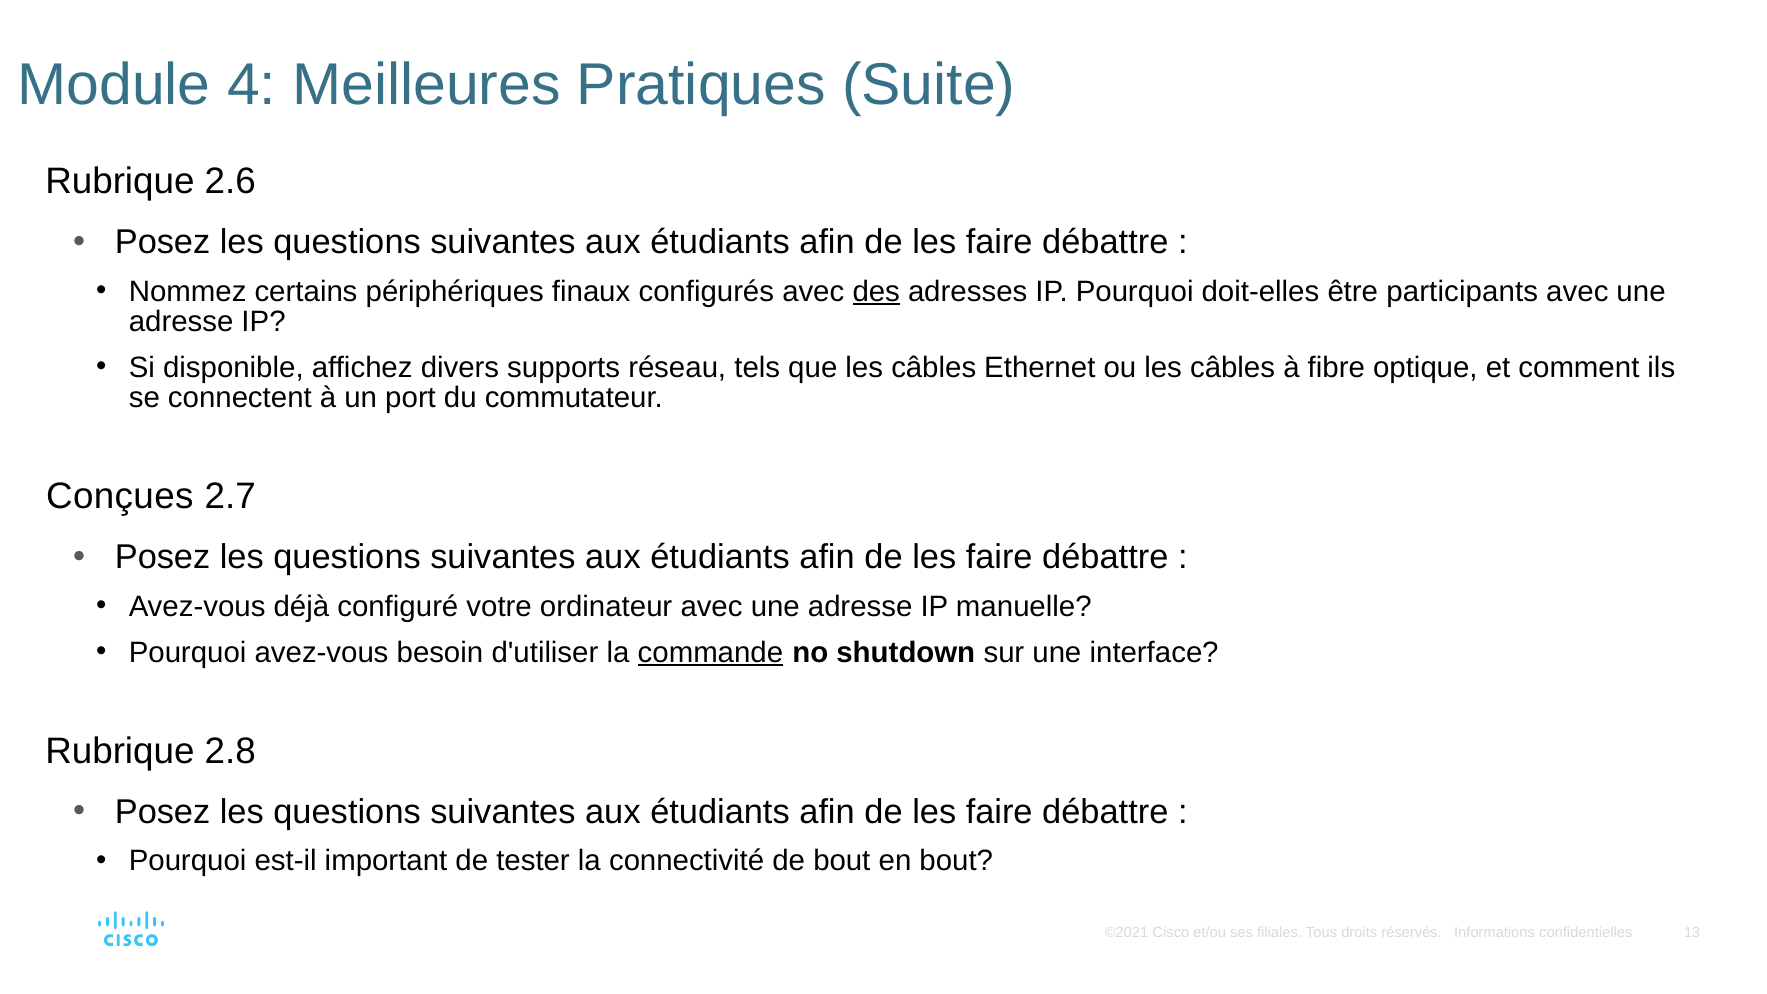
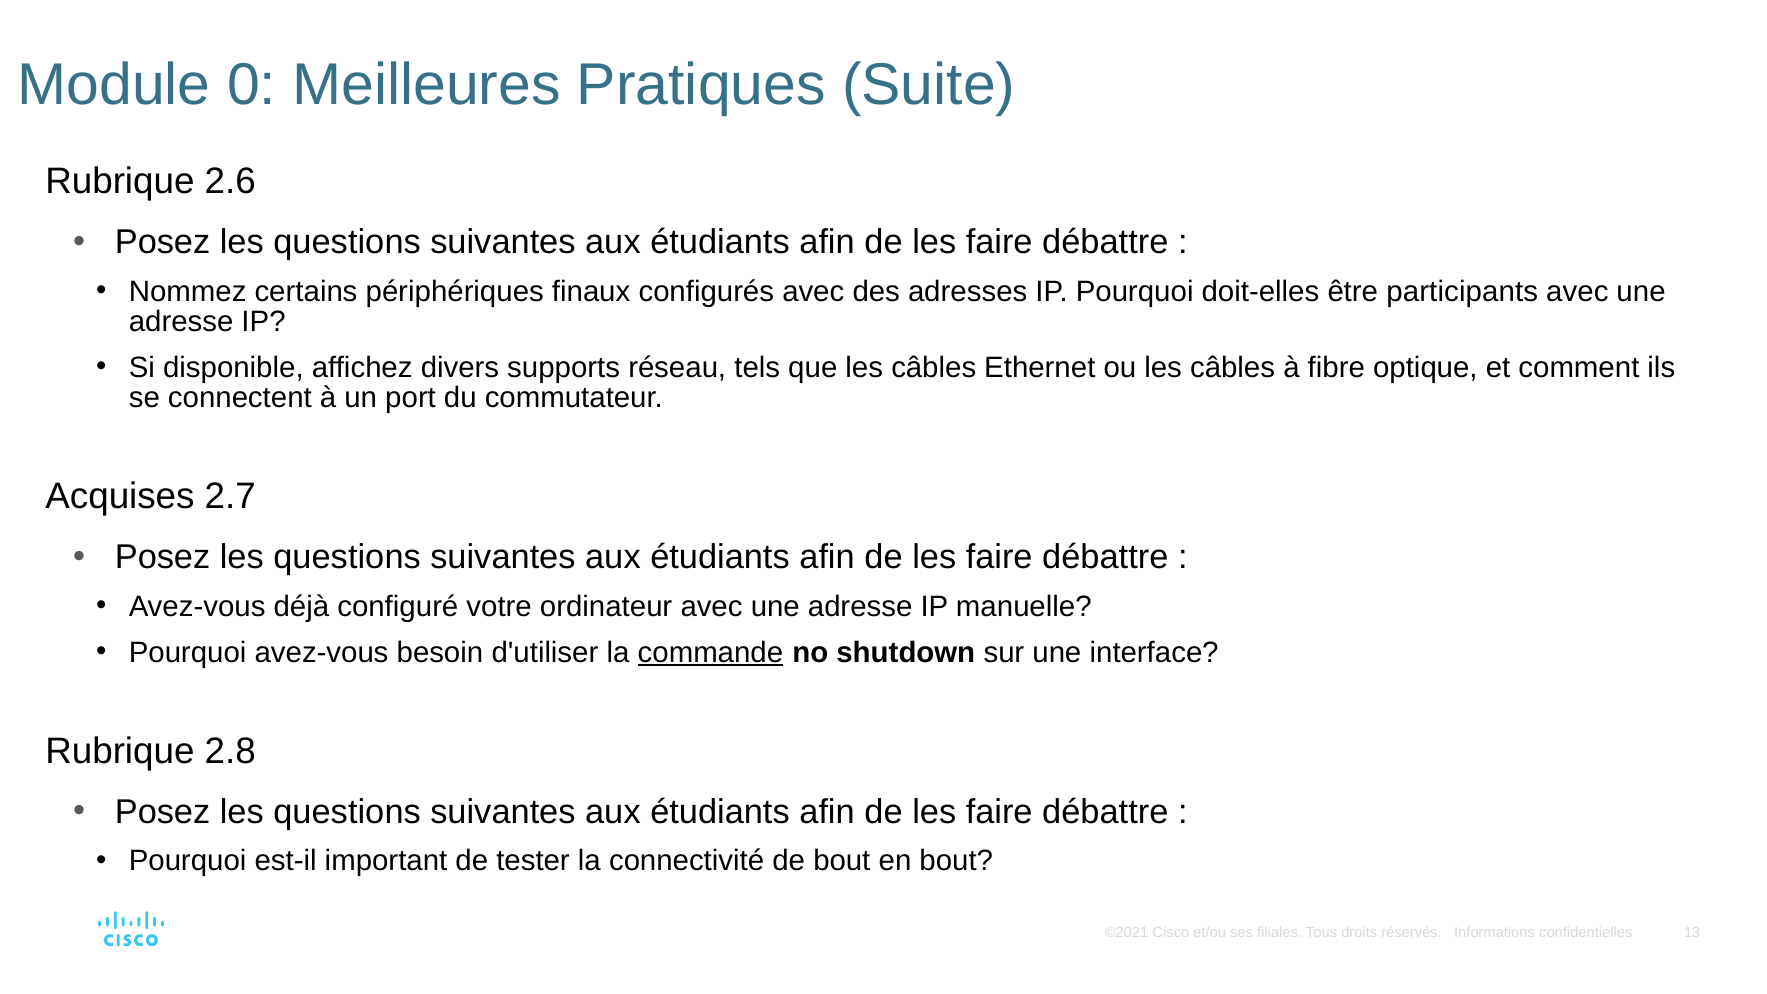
4: 4 -> 0
des underline: present -> none
Conçues: Conçues -> Acquises
